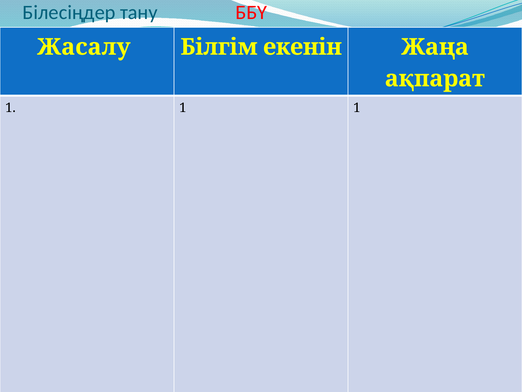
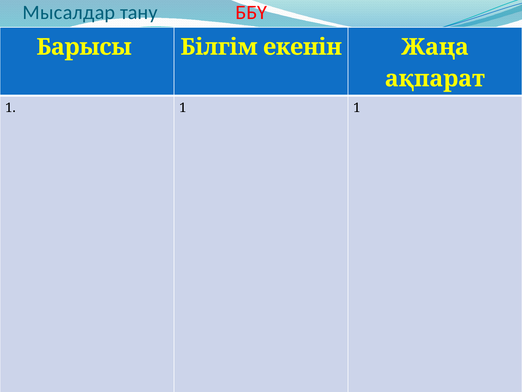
Білесіңдер: Білесіңдер -> Мысалдар
Жасалу: Жасалу -> Барысы
